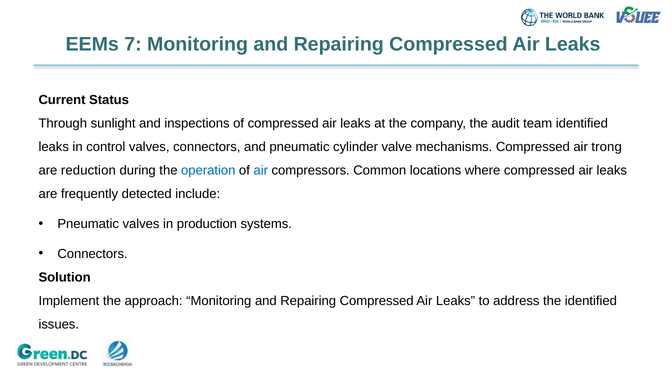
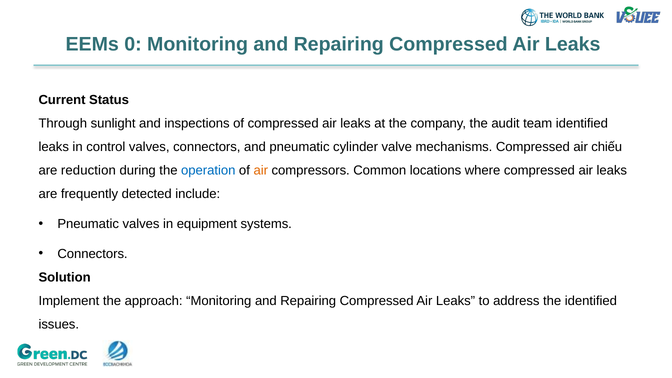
7: 7 -> 0
trong: trong -> chiếu
air at (261, 171) colour: blue -> orange
production: production -> equipment
